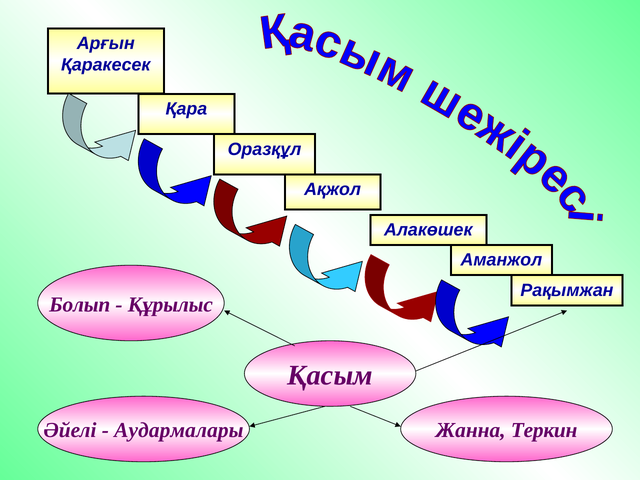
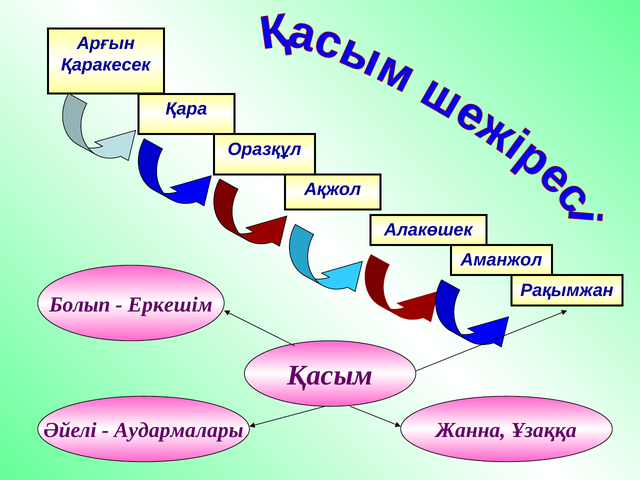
Құрылыс: Құрылыс -> Еркешім
Теркин: Теркин -> Ұзаққа
